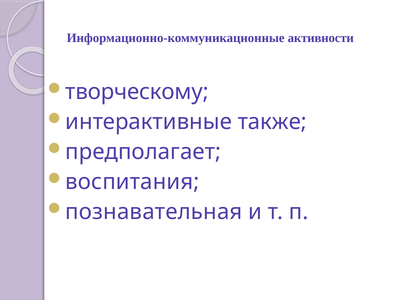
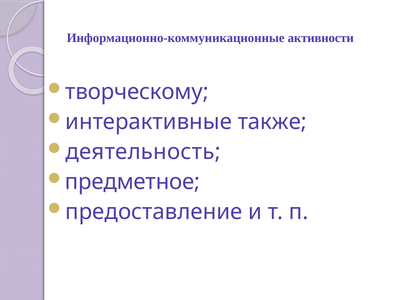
предполагает: предполагает -> деятельность
воспитания: воспитания -> предметное
познавательная: познавательная -> предоставление
